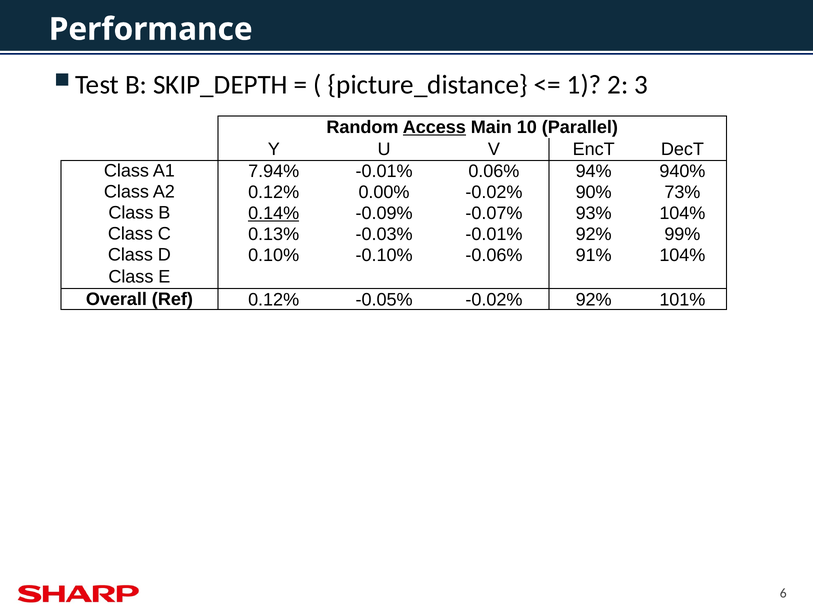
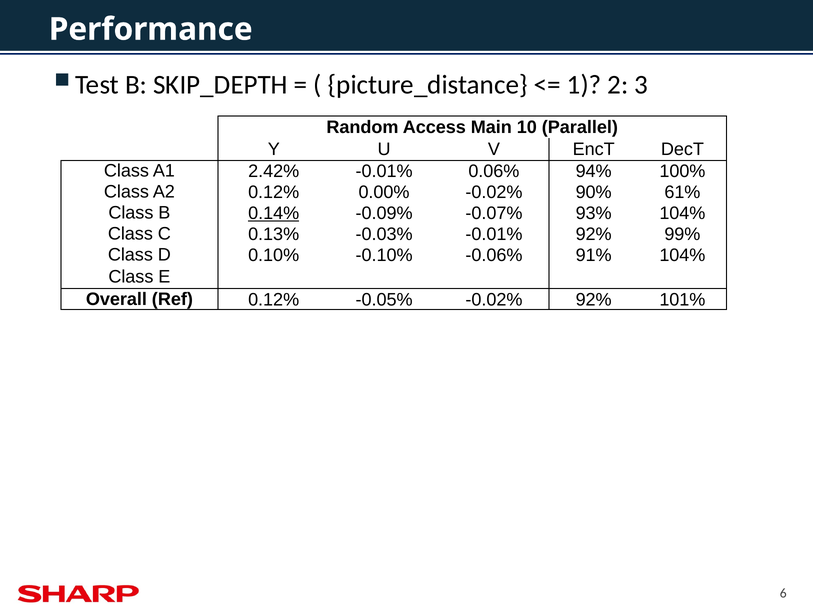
Access underline: present -> none
7.94%: 7.94% -> 2.42%
940%: 940% -> 100%
73%: 73% -> 61%
